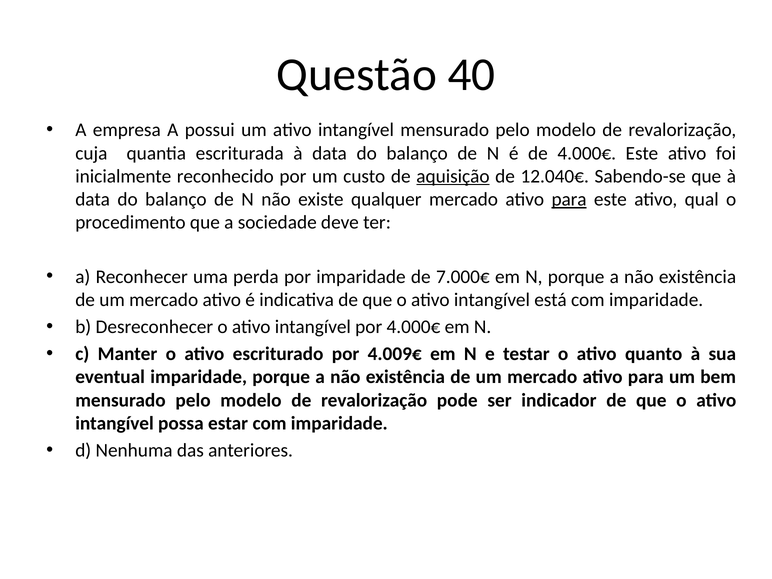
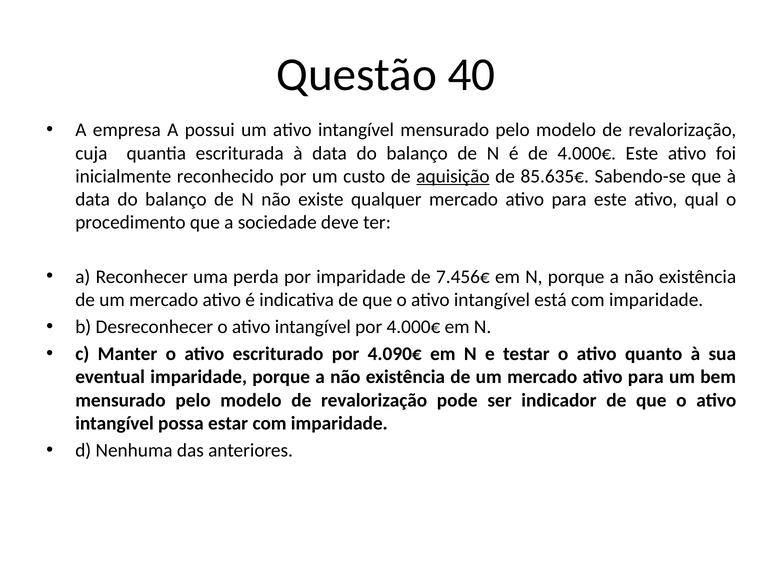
12.040€: 12.040€ -> 85.635€
para at (569, 199) underline: present -> none
7.000€: 7.000€ -> 7.456€
4.009€: 4.009€ -> 4.090€
